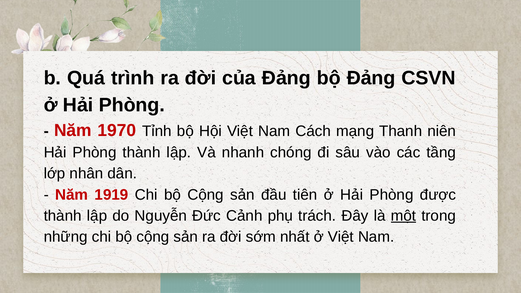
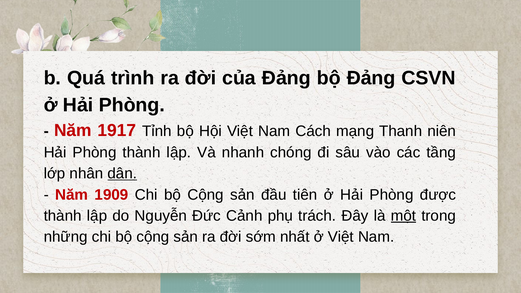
1970: 1970 -> 1917
dân underline: none -> present
1919: 1919 -> 1909
